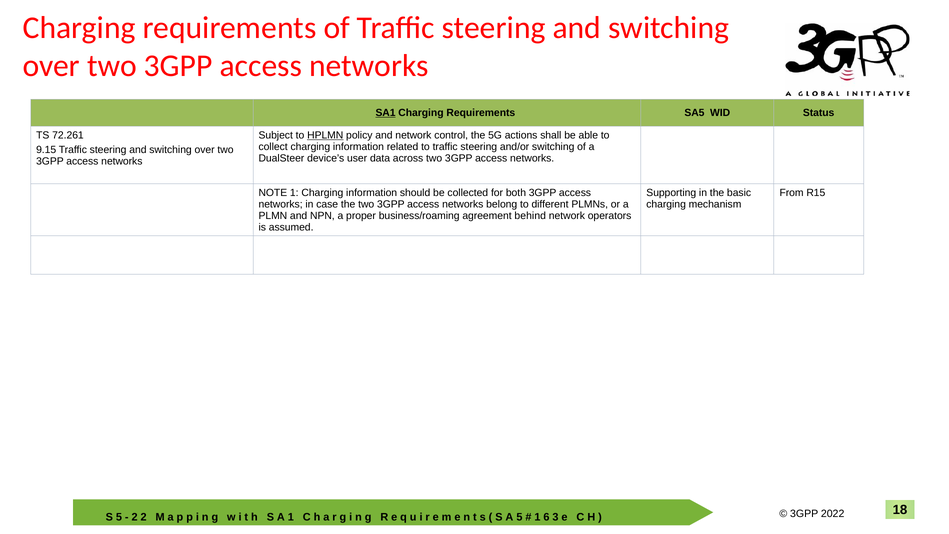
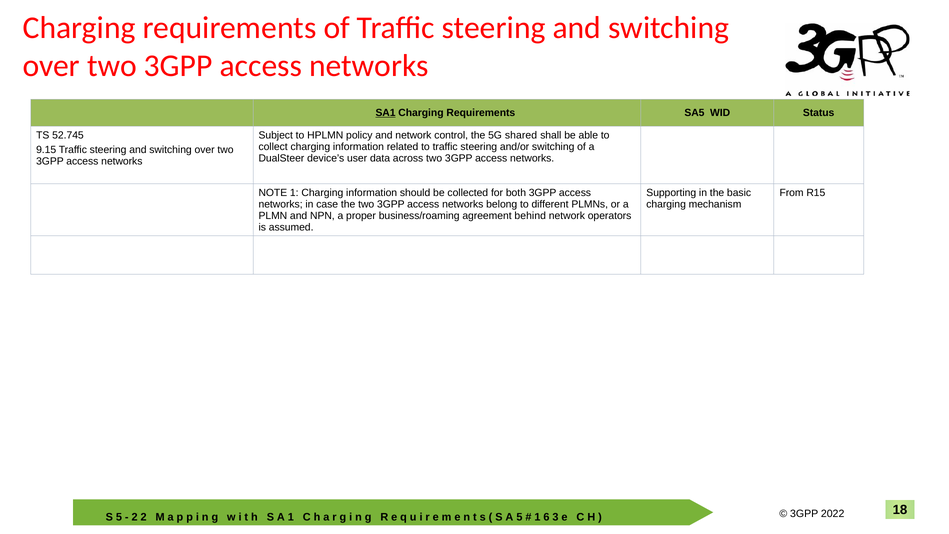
72.261: 72.261 -> 52.745
HPLMN underline: present -> none
actions: actions -> shared
